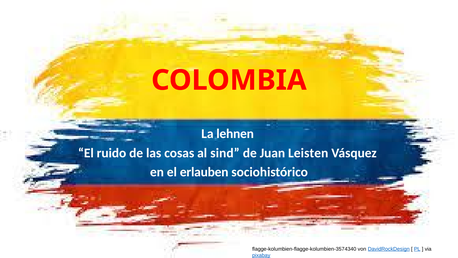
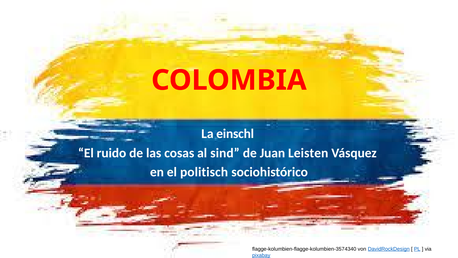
lehnen: lehnen -> einschl
erlauben: erlauben -> politisch
